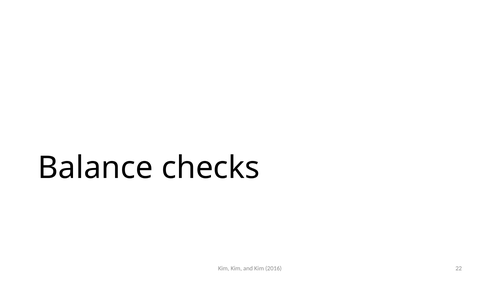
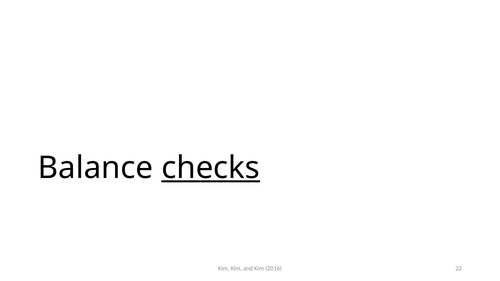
checks underline: none -> present
